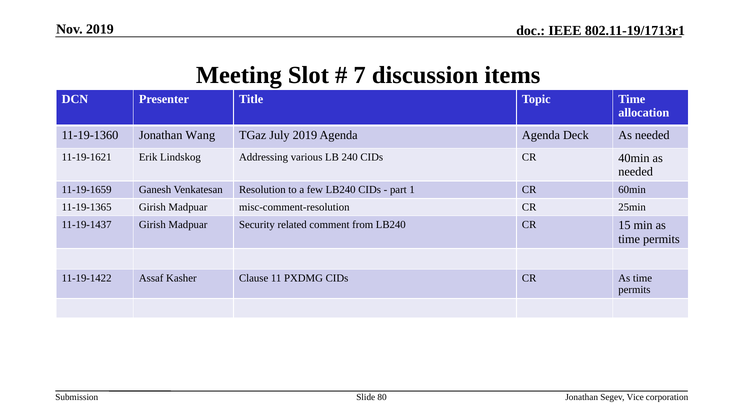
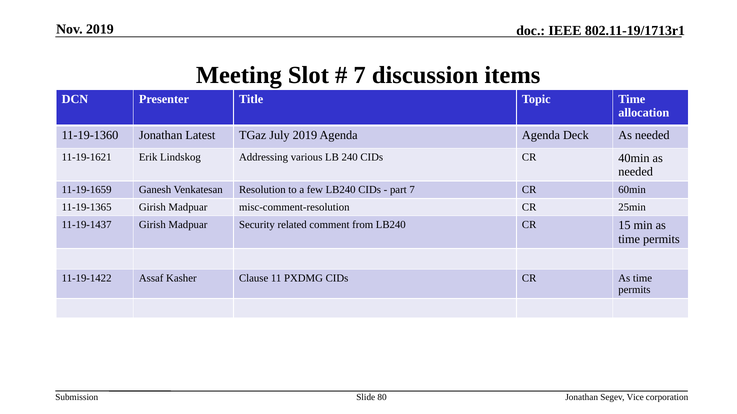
Wang: Wang -> Latest
part 1: 1 -> 7
